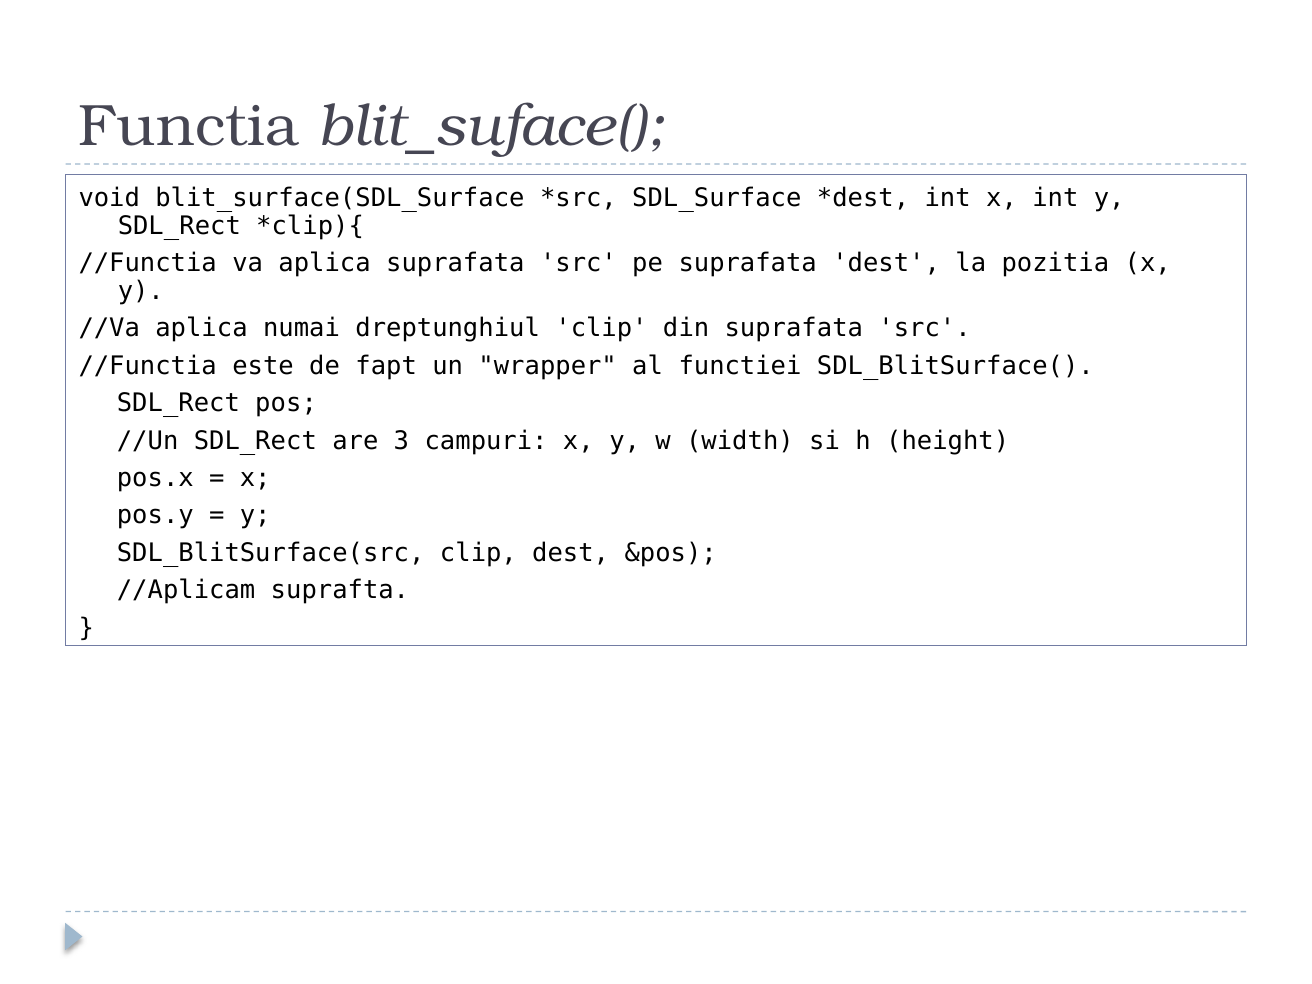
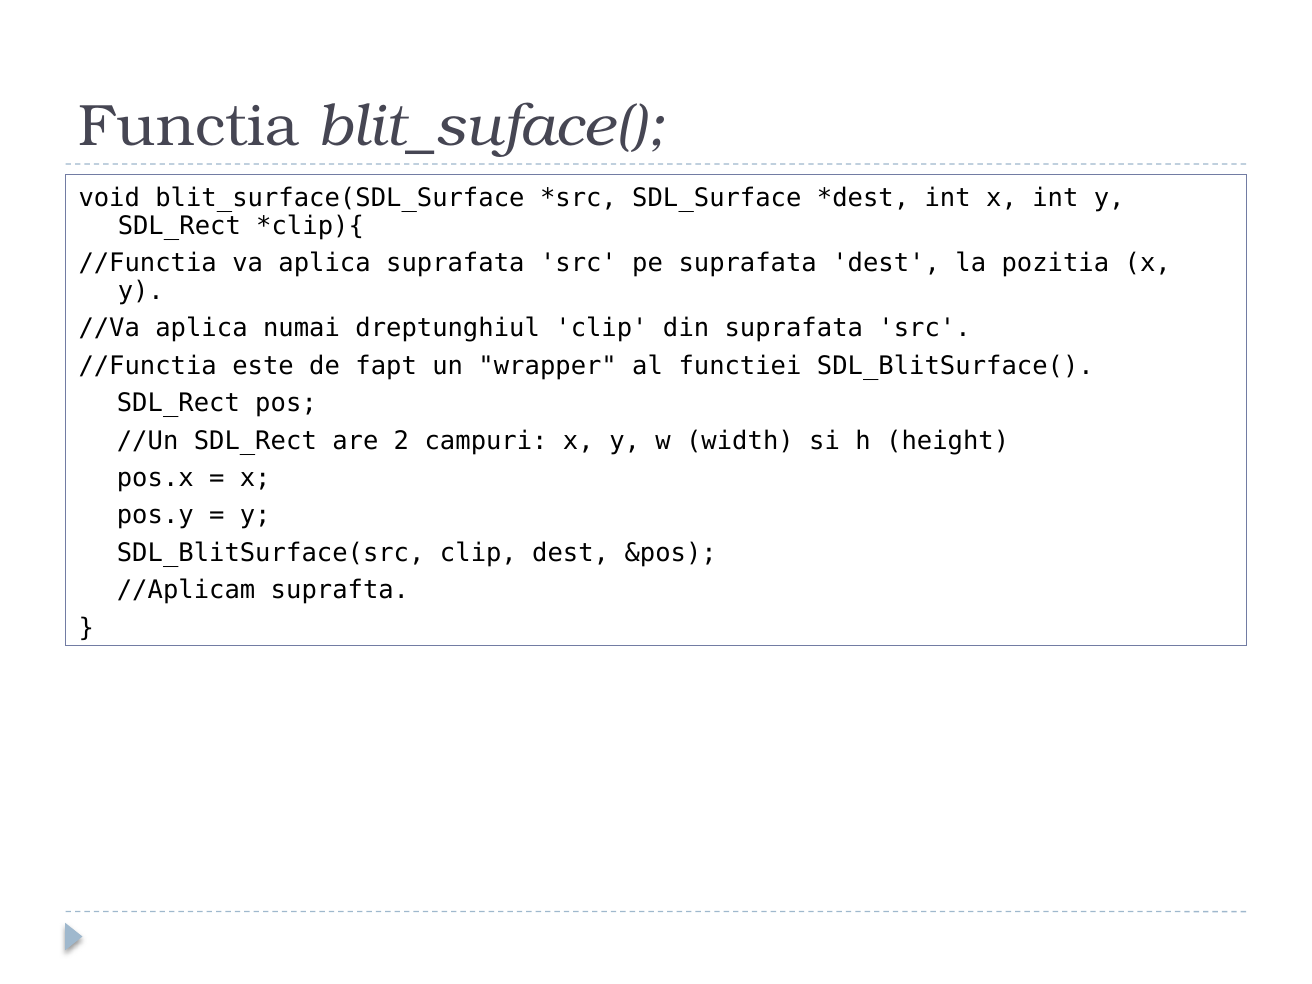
3: 3 -> 2
